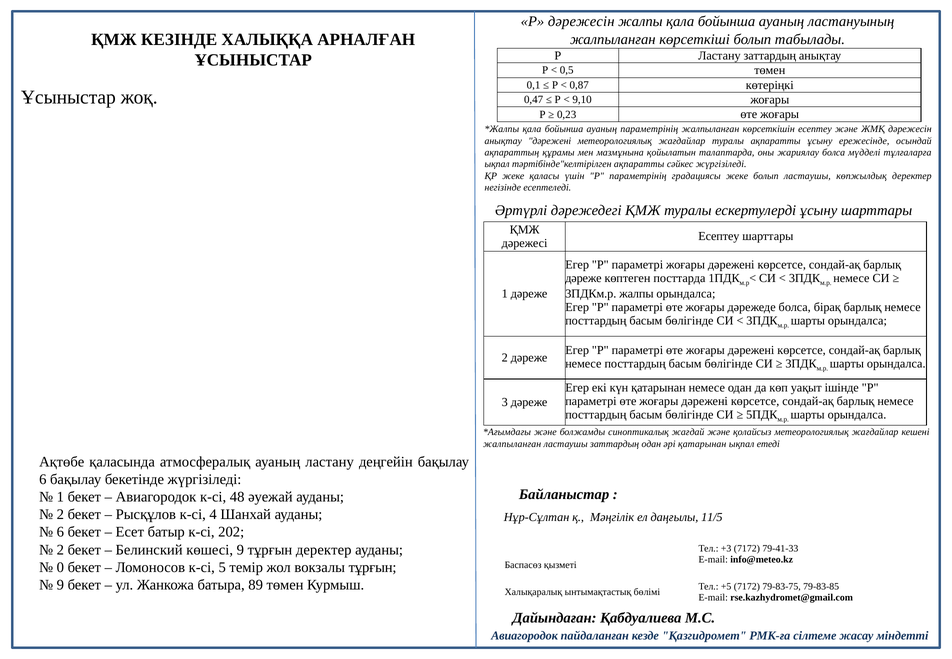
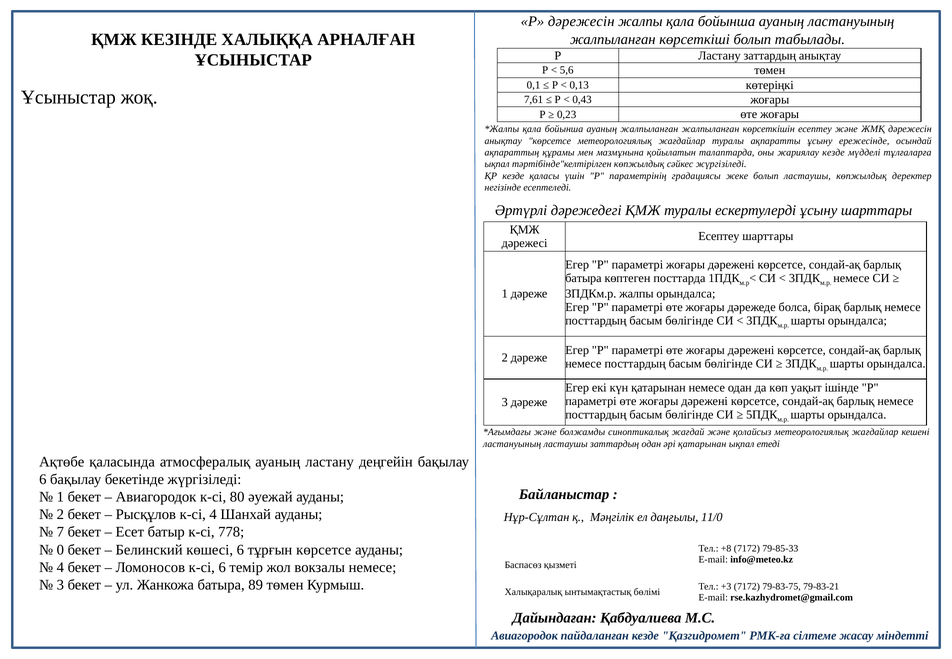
0,5: 0,5 -> 5,6
0,87: 0,87 -> 0,13
0,47: 0,47 -> 7,61
9,10: 9,10 -> 0,43
ауаның параметрінің: параметрінің -> жалпыланған
анықтау дәрежені: дәрежені -> көрсетсе
жариялау болса: болса -> кезде
тәртібінде"келтірілген ақпаратты: ақпаратты -> көпжылдық
ҚР жеке: жеке -> кезде
дәреже at (583, 278): дәреже -> батыра
жалпыланған at (512, 444): жалпыланған -> ластануының
48: 48 -> 80
11/5: 11/5 -> 11/0
6 at (60, 532): 6 -> 7
202: 202 -> 778
2 at (60, 550): 2 -> 0
көшесі 9: 9 -> 6
тұрғын деректер: деректер -> көрсетсе
+3: +3 -> +8
79-41-33: 79-41-33 -> 79-85-33
0 at (60, 567): 0 -> 4
к-сі 5: 5 -> 6
вокзалы тұрғын: тұрғын -> немесе
9 at (60, 585): 9 -> 3
+5: +5 -> +3
79-83-85: 79-83-85 -> 79-83-21
